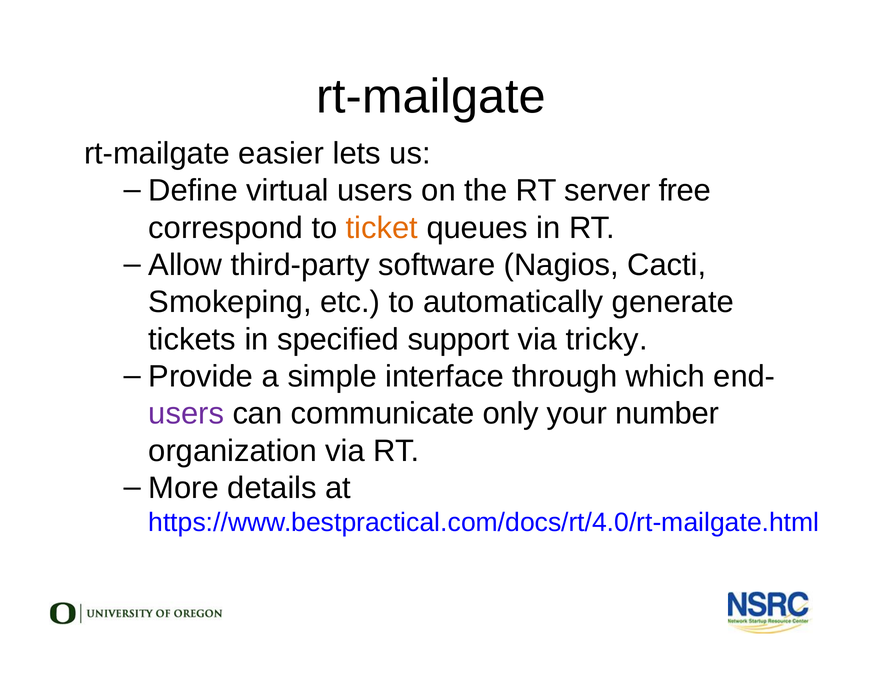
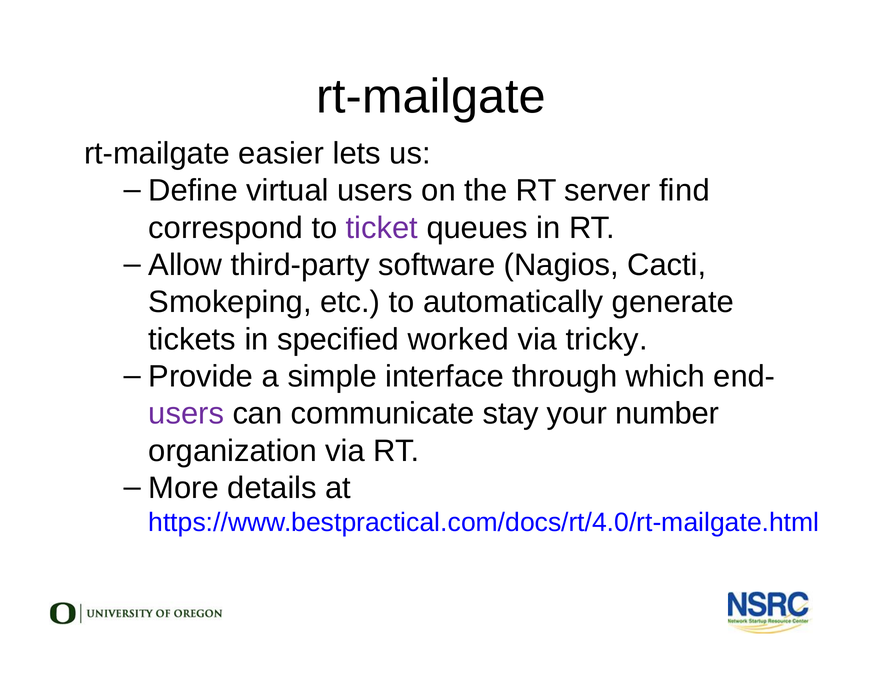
free: free -> find
ticket colour: orange -> purple
support: support -> worked
only: only -> stay
